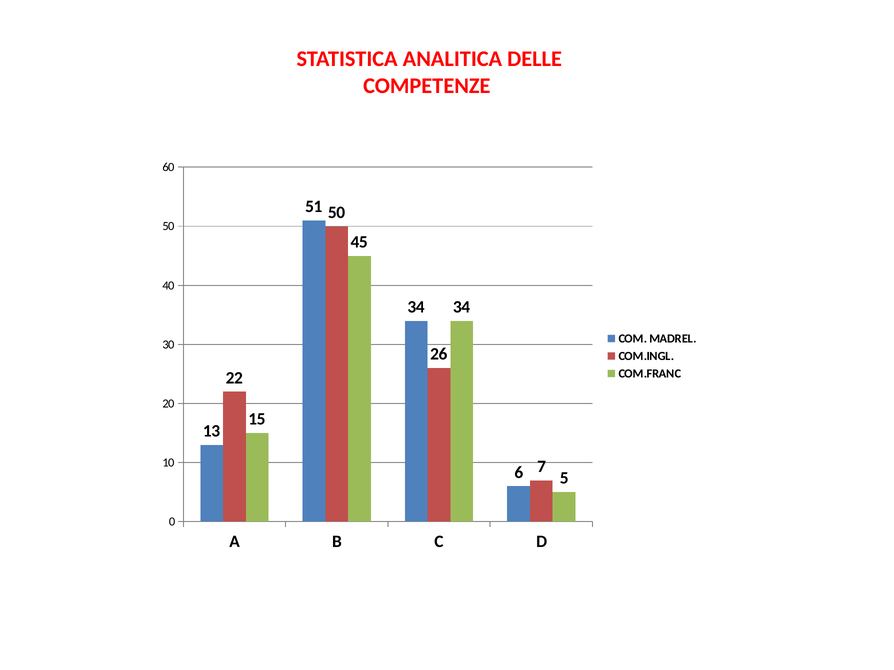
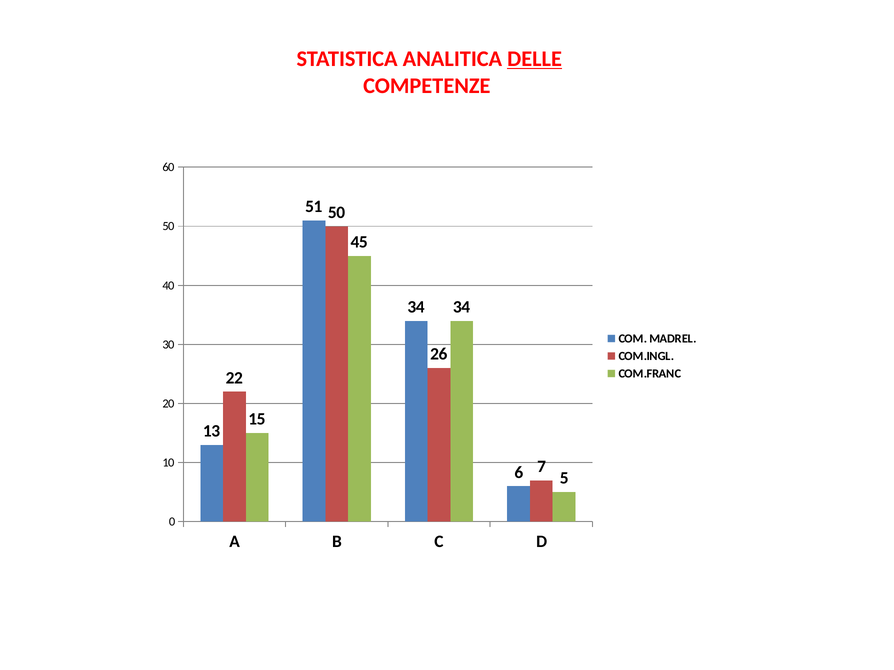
DELLE underline: none -> present
